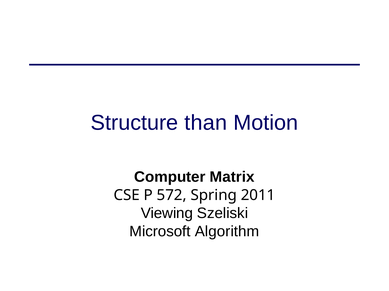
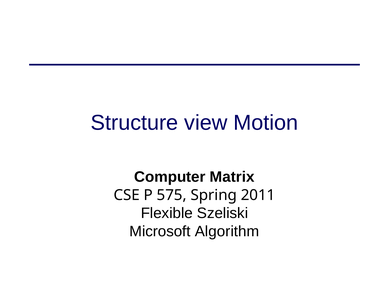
than: than -> view
572: 572 -> 575
Viewing: Viewing -> Flexible
